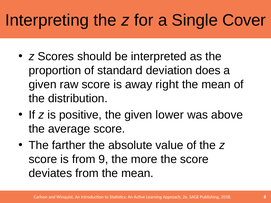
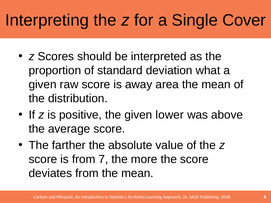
does: does -> what
right: right -> area
9: 9 -> 7
